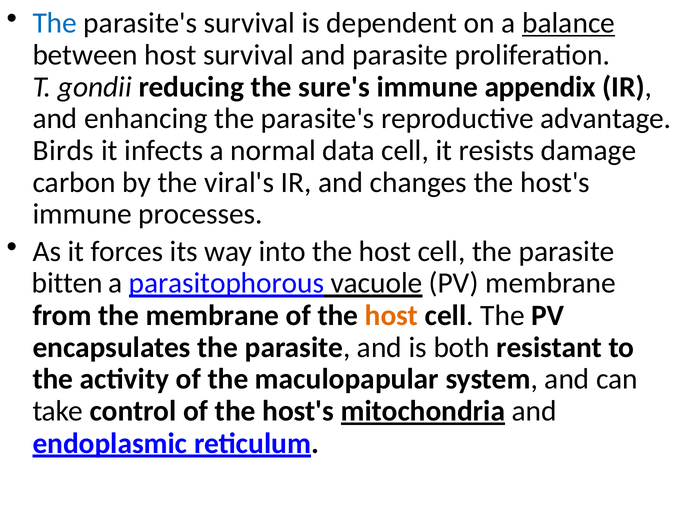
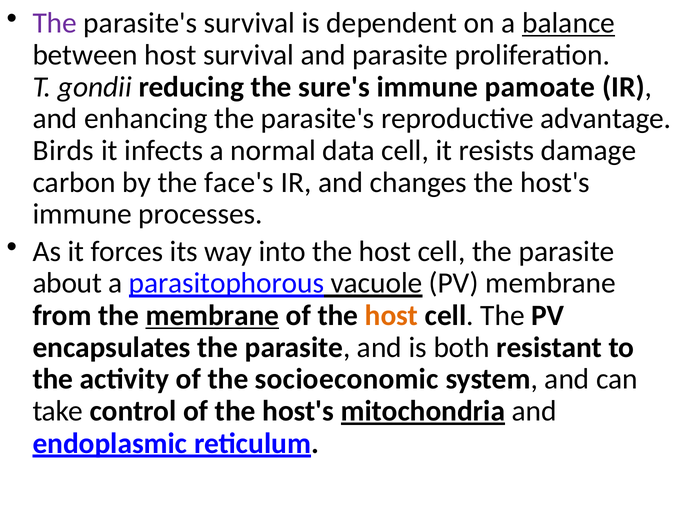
The at (55, 23) colour: blue -> purple
appendix: appendix -> pamoate
viral's: viral's -> face's
bitten: bitten -> about
membrane at (212, 316) underline: none -> present
maculopapular: maculopapular -> socioeconomic
